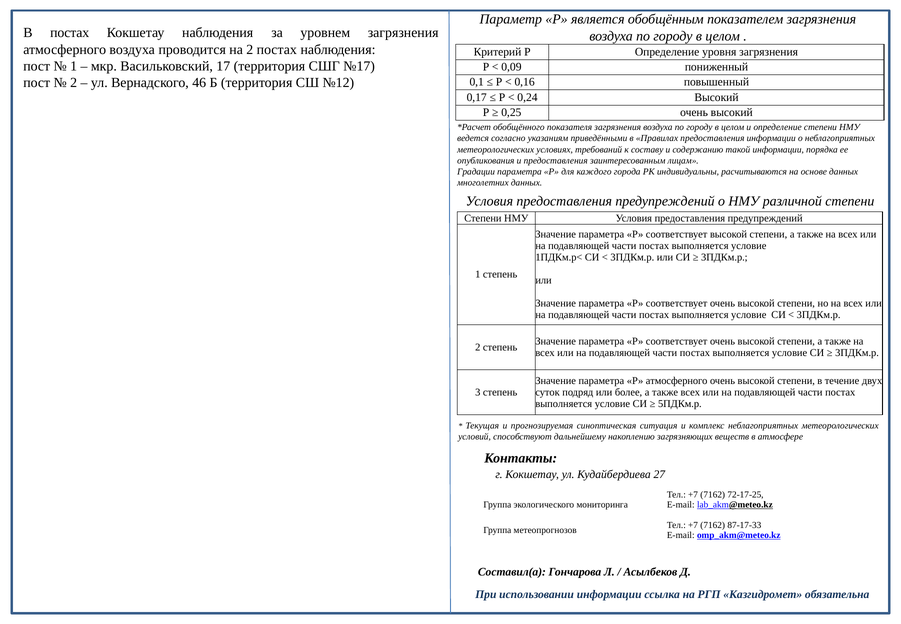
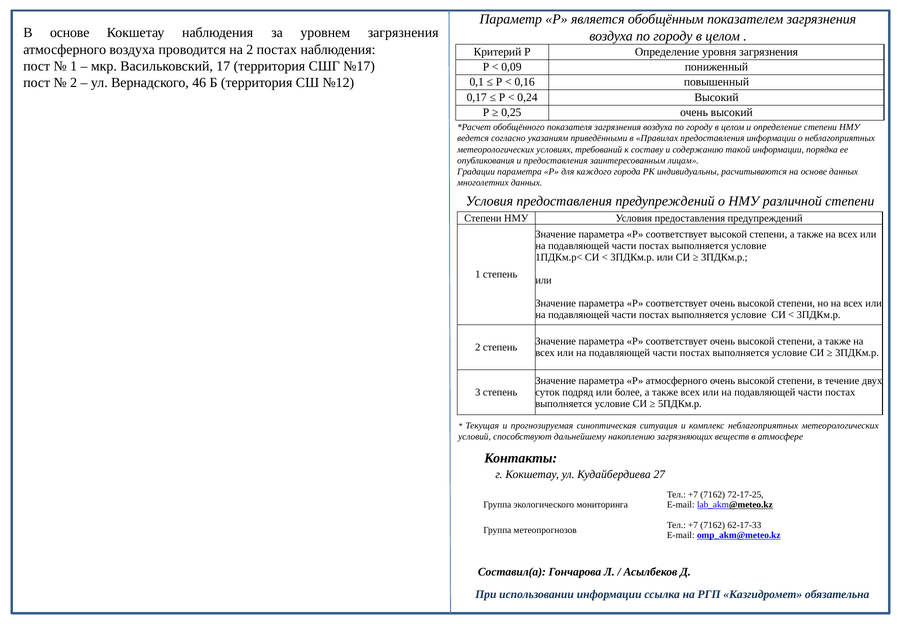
В постах: постах -> основе
87-17-33: 87-17-33 -> 62-17-33
